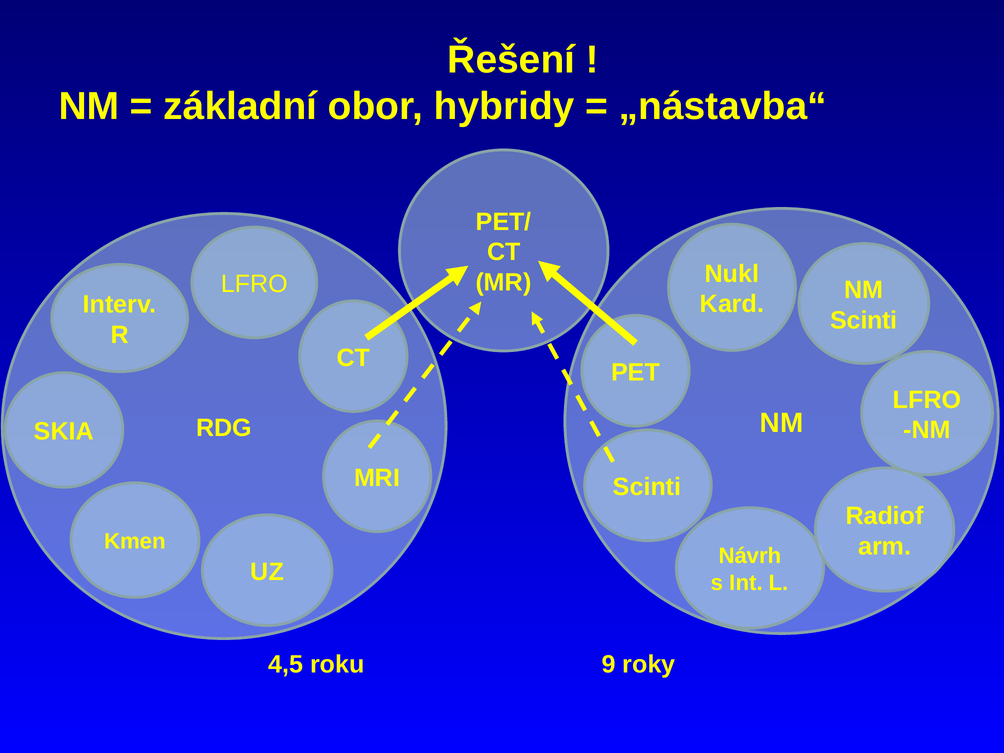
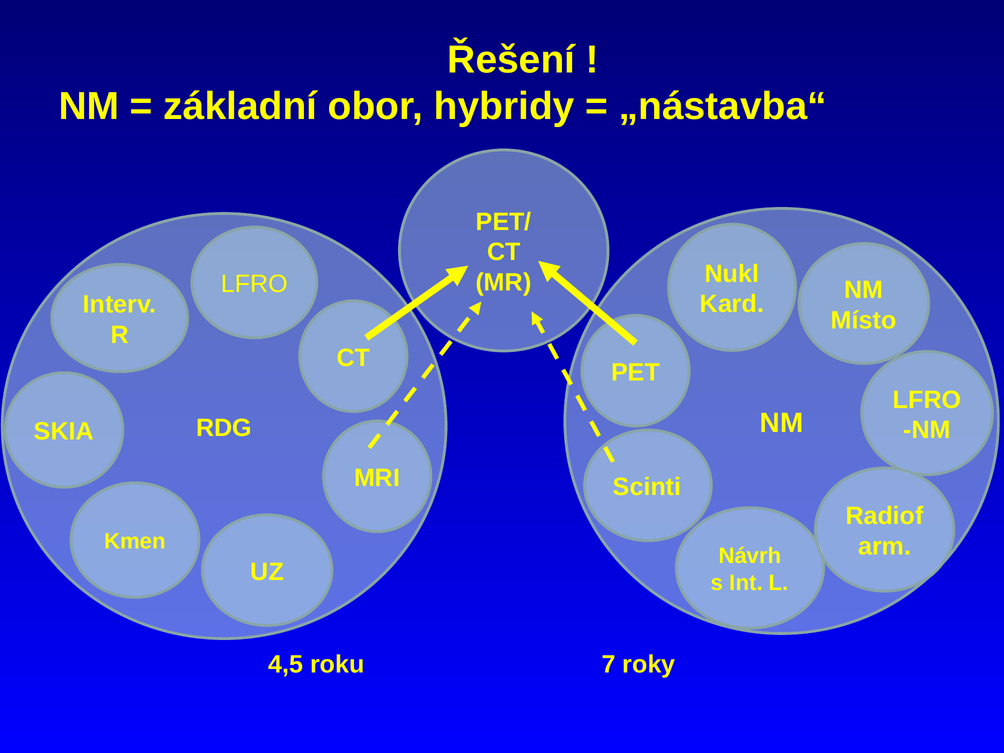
Scinti at (864, 320): Scinti -> Místo
9: 9 -> 7
